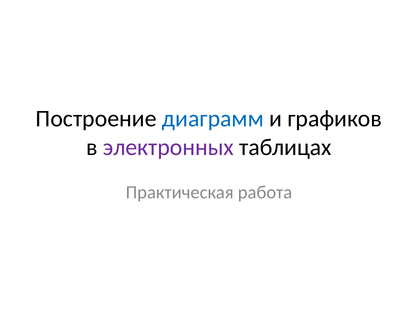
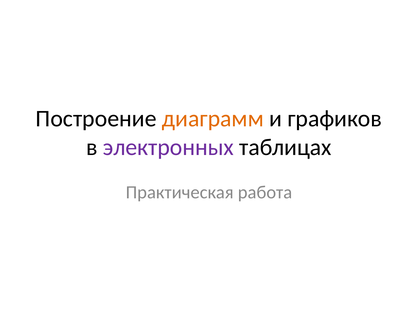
диаграмм colour: blue -> orange
